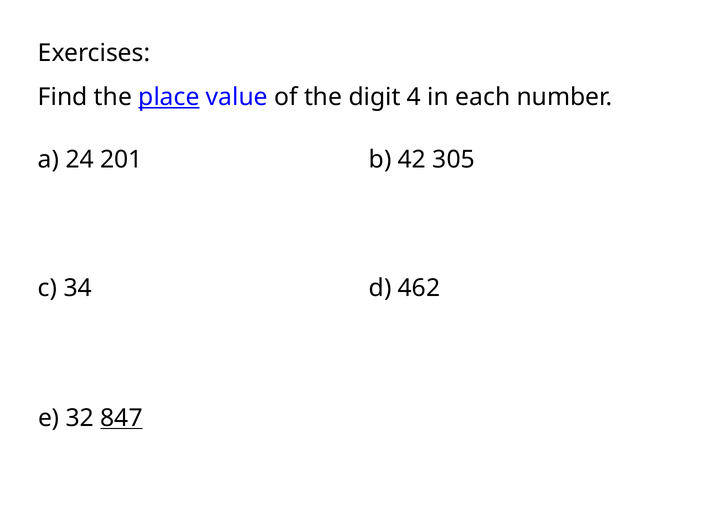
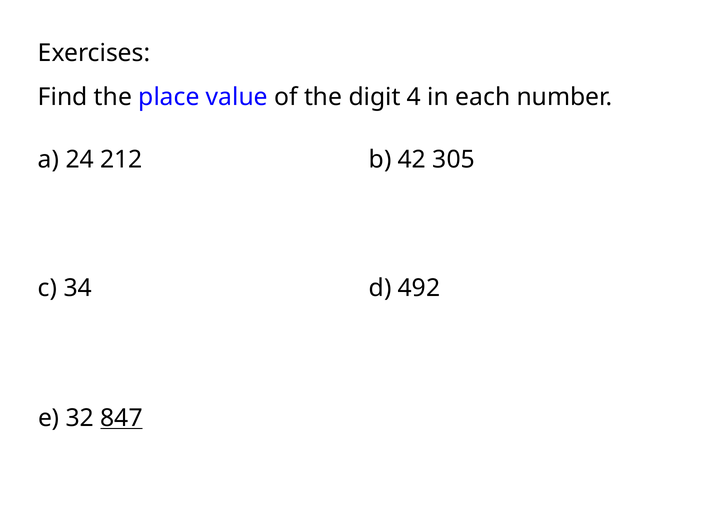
place underline: present -> none
201: 201 -> 212
462: 462 -> 492
